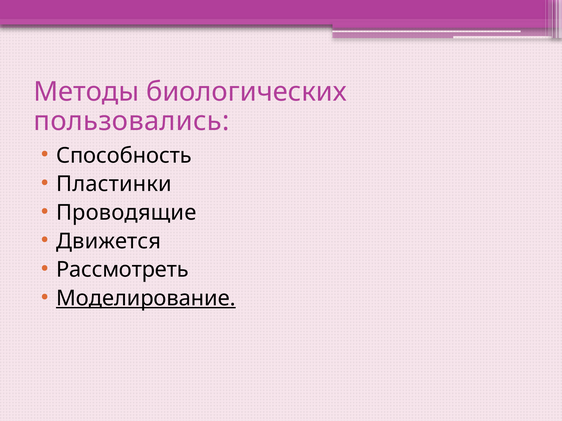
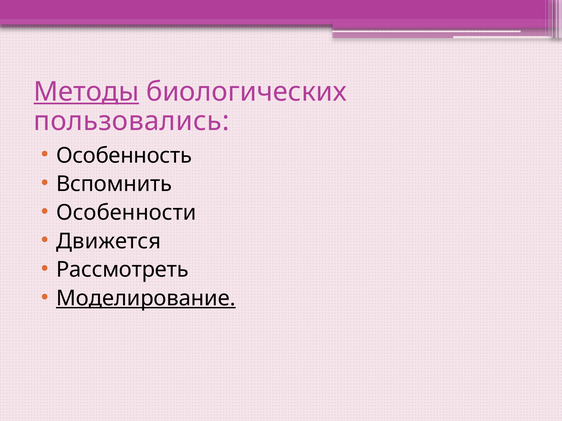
Методы underline: none -> present
Способность: Способность -> Особенность
Пластинки: Пластинки -> Вспомнить
Проводящие: Проводящие -> Особенности
